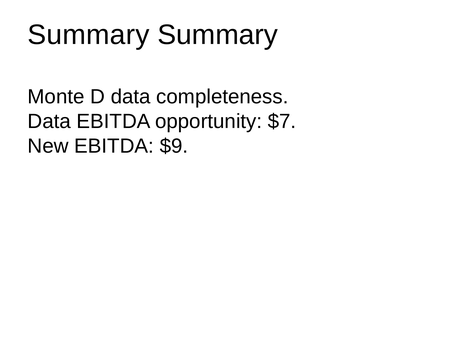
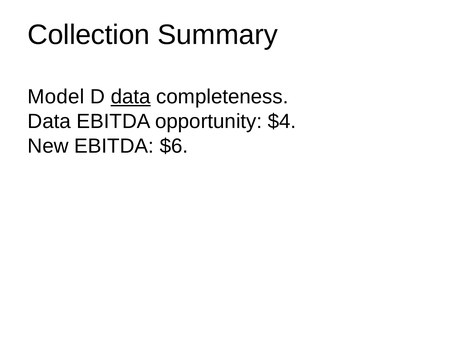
Summary at (89, 35): Summary -> Collection
Monte: Monte -> Model
data at (131, 97) underline: none -> present
$7: $7 -> $4
$9: $9 -> $6
